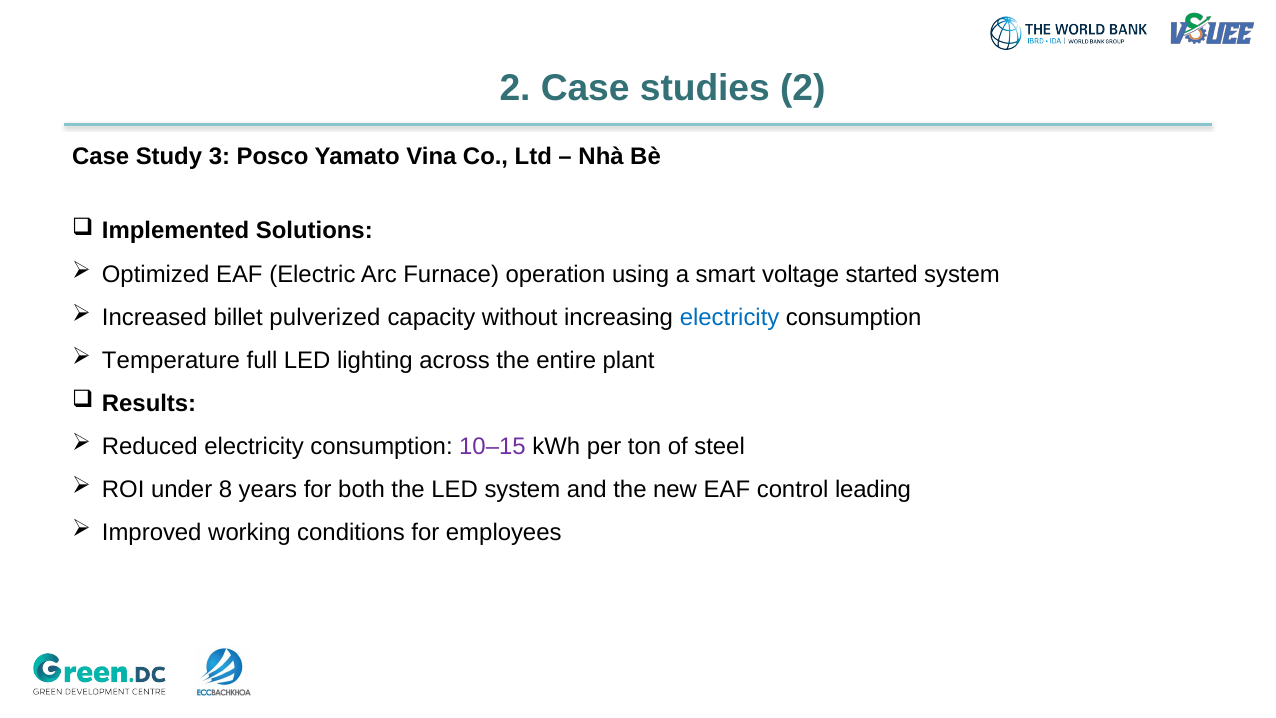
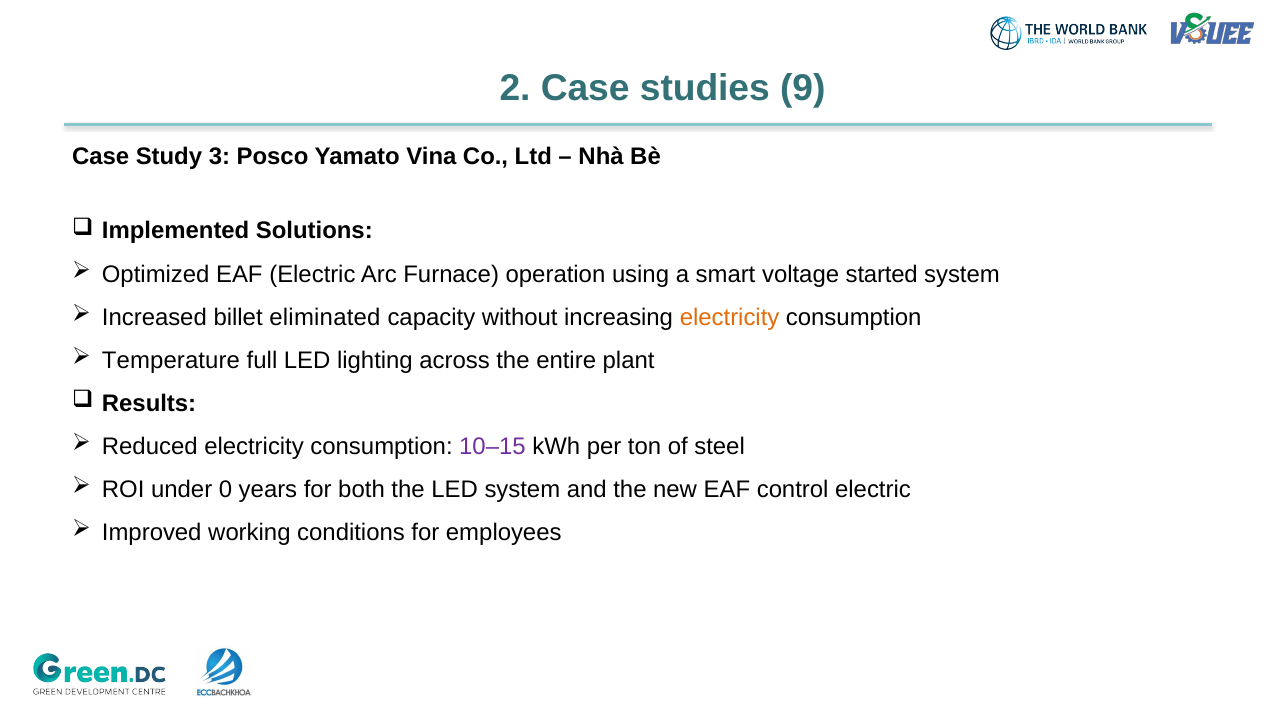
studies 2: 2 -> 9
pulverized: pulverized -> eliminated
electricity at (730, 317) colour: blue -> orange
8: 8 -> 0
control leading: leading -> electric
